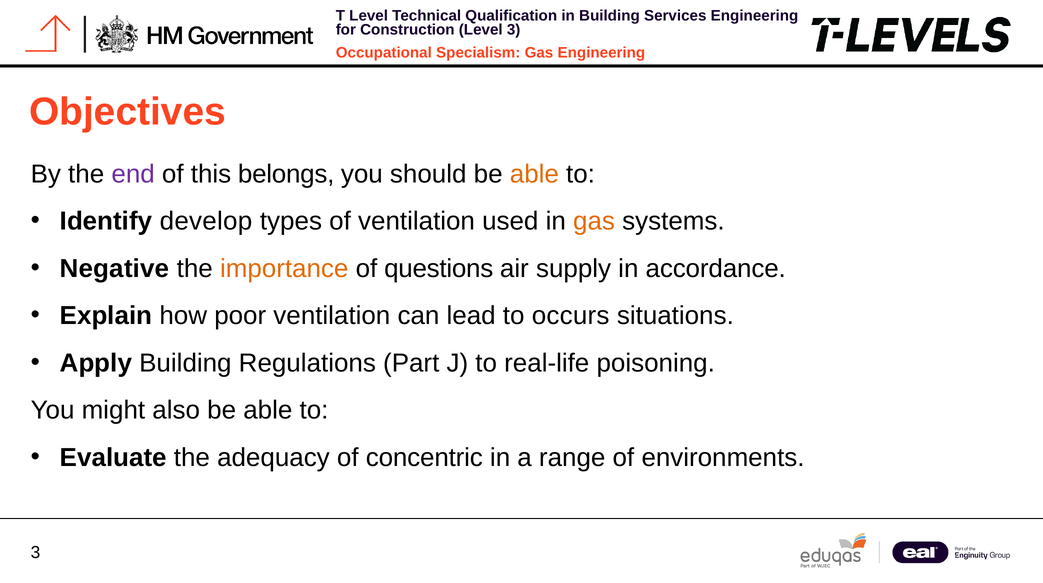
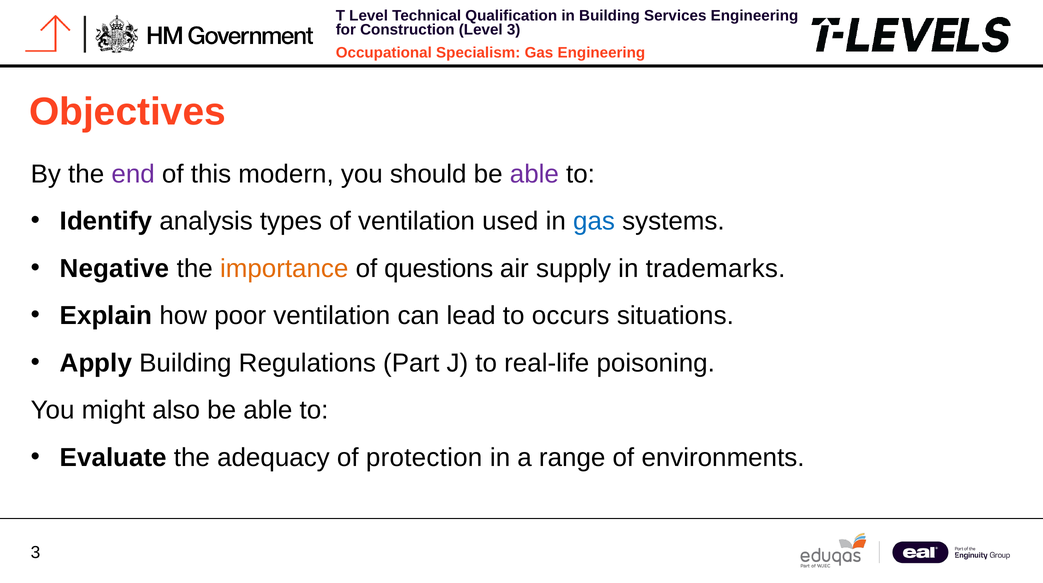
belongs: belongs -> modern
able at (534, 174) colour: orange -> purple
develop: develop -> analysis
gas at (594, 221) colour: orange -> blue
accordance: accordance -> trademarks
concentric: concentric -> protection
